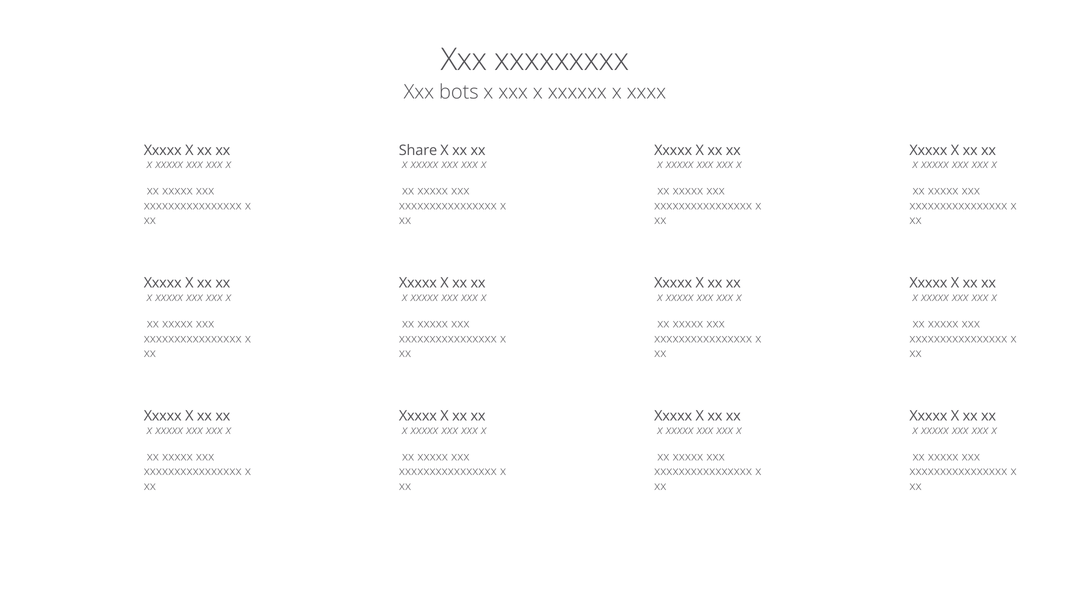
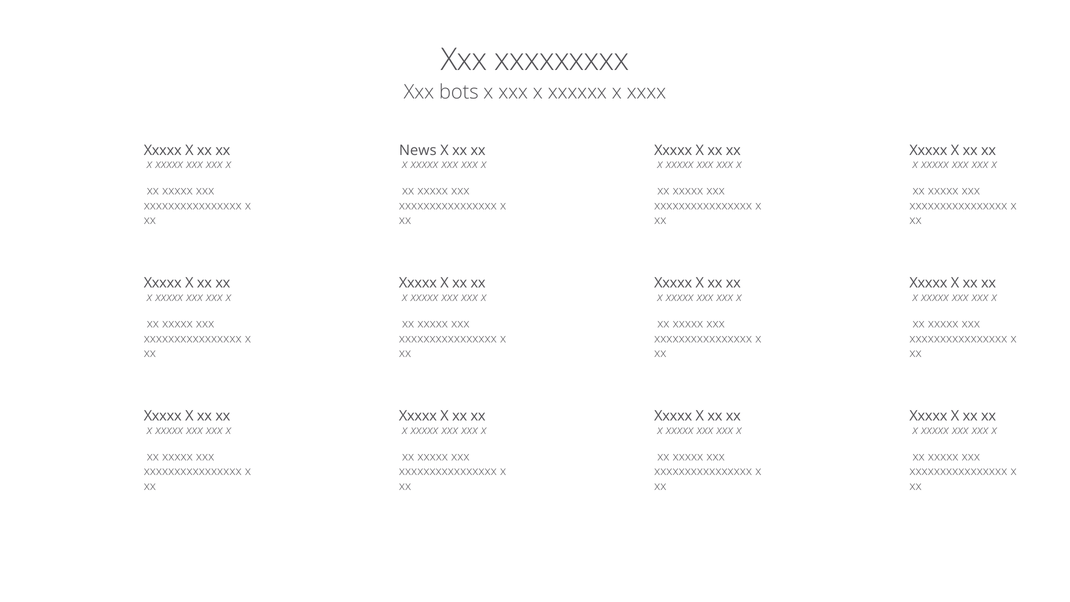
Share: Share -> News
